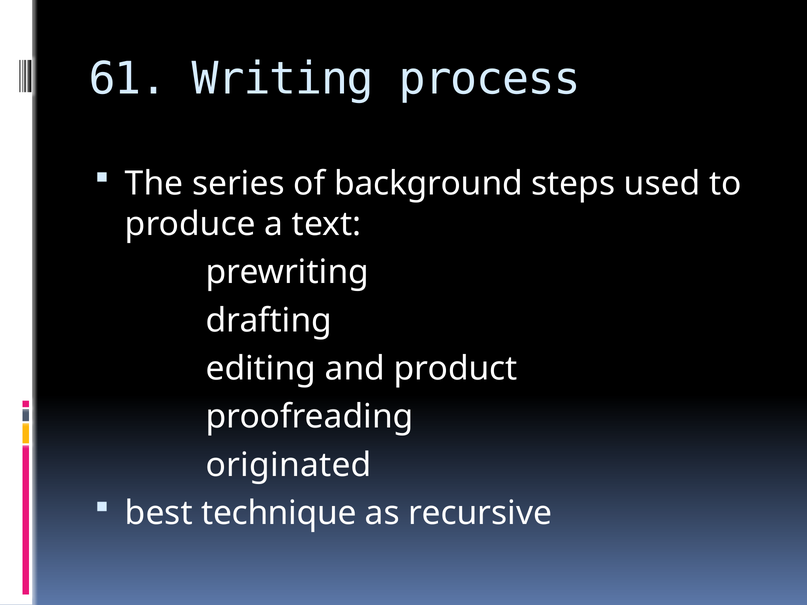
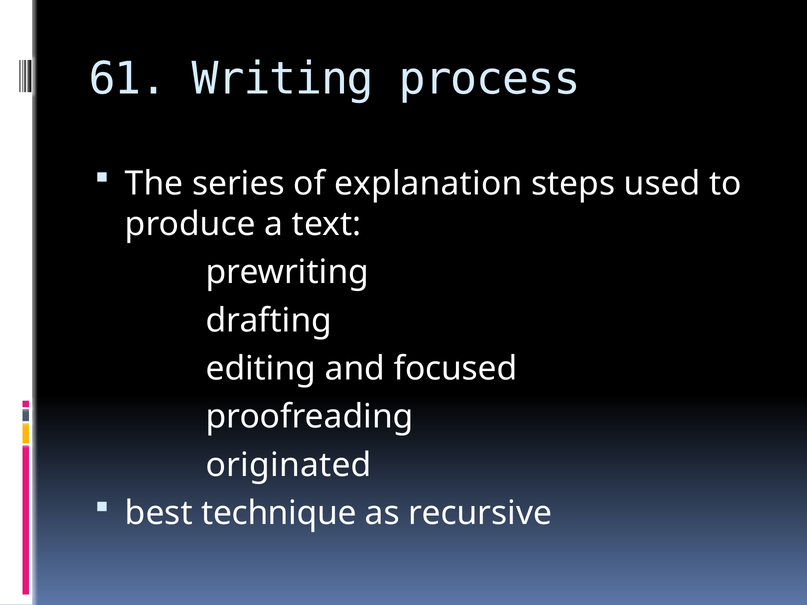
background: background -> explanation
product: product -> focused
